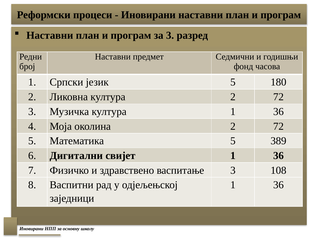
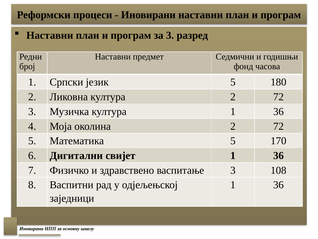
389: 389 -> 170
